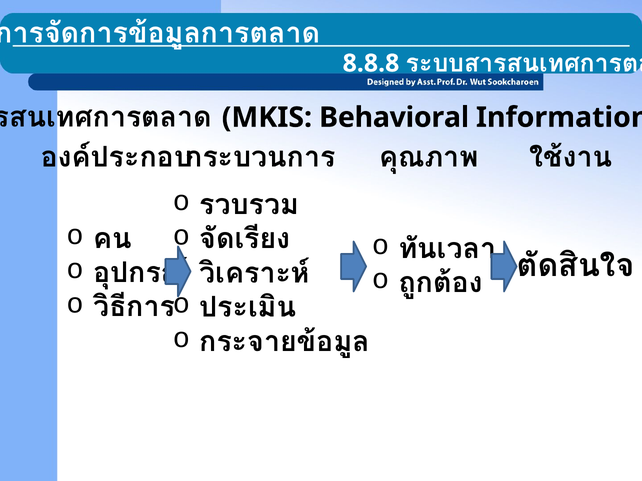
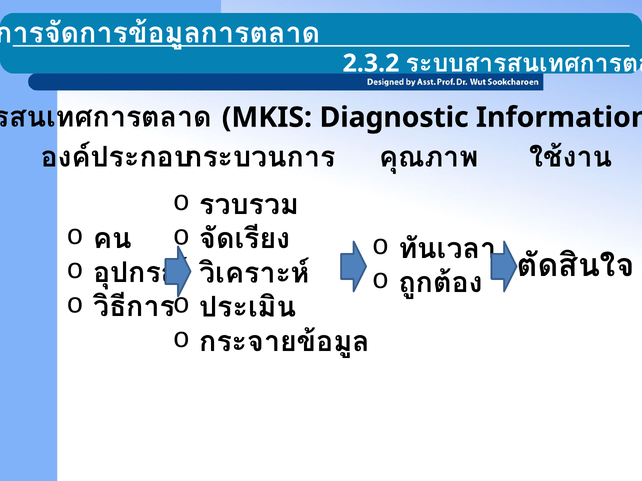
8.8.8: 8.8.8 -> 2.3.2
Behavioral: Behavioral -> Diagnostic
